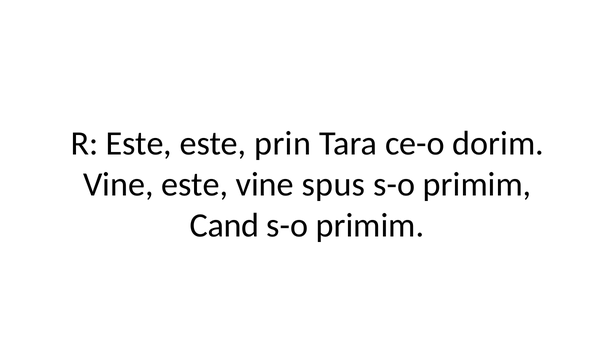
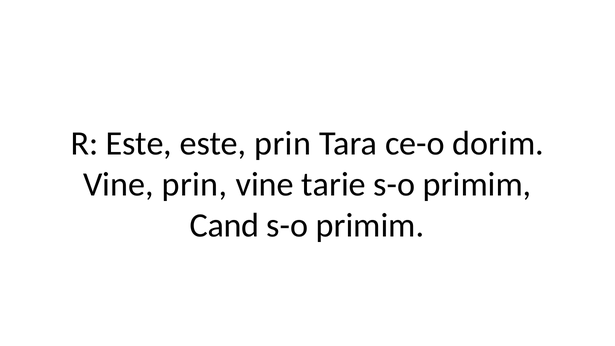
Vine este: este -> prin
spus: spus -> tarie
